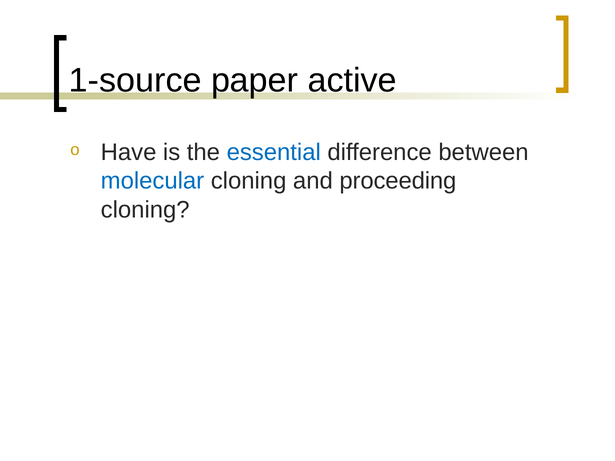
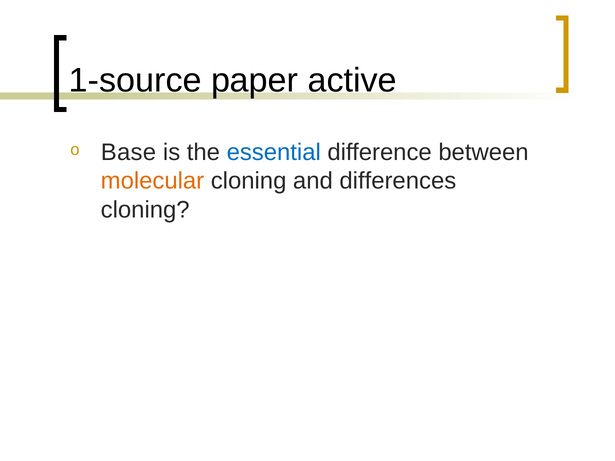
Have: Have -> Base
molecular colour: blue -> orange
proceeding: proceeding -> differences
